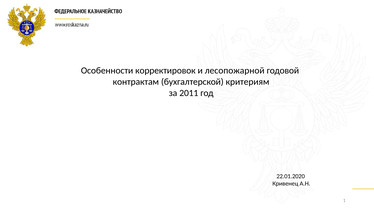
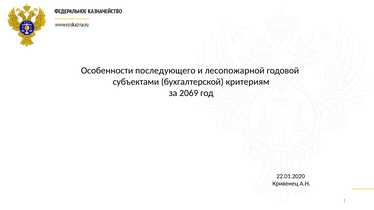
корректировок: корректировок -> последующего
контрактам: контрактам -> субъектами
2011: 2011 -> 2069
